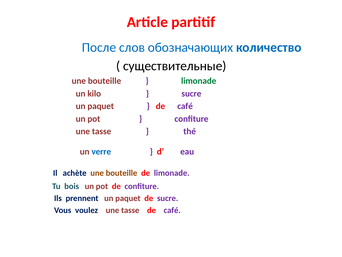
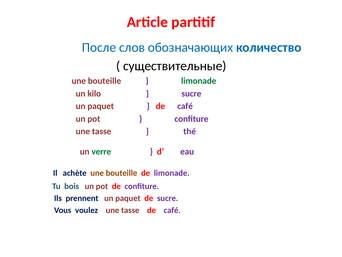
verre colour: blue -> green
